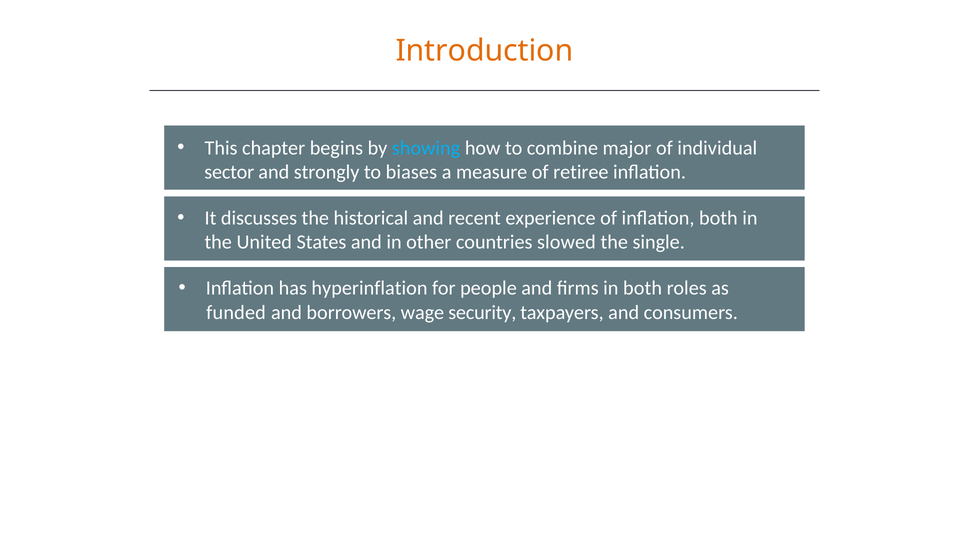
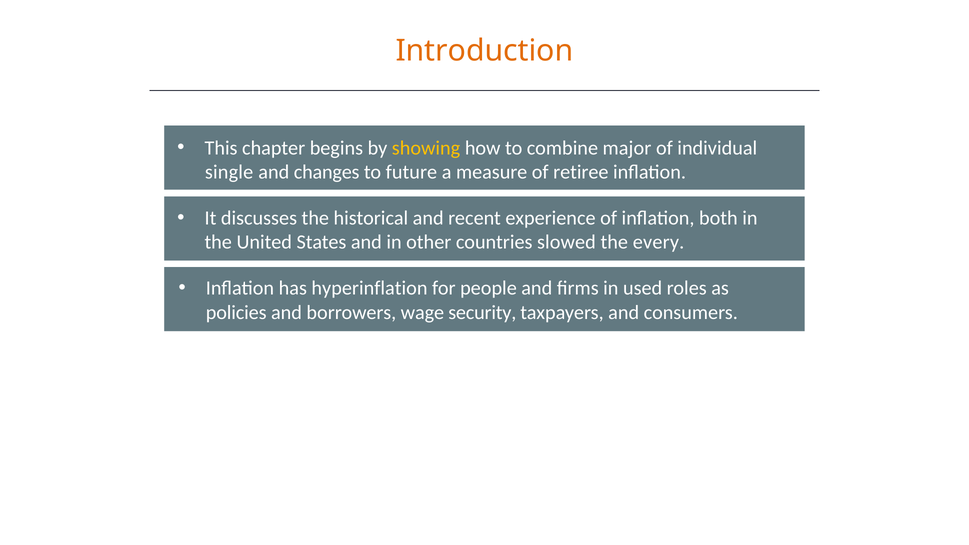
showing colour: light blue -> yellow
sector: sector -> single
strongly: strongly -> changes
biases: biases -> future
single: single -> every
in both: both -> used
funded: funded -> policies
